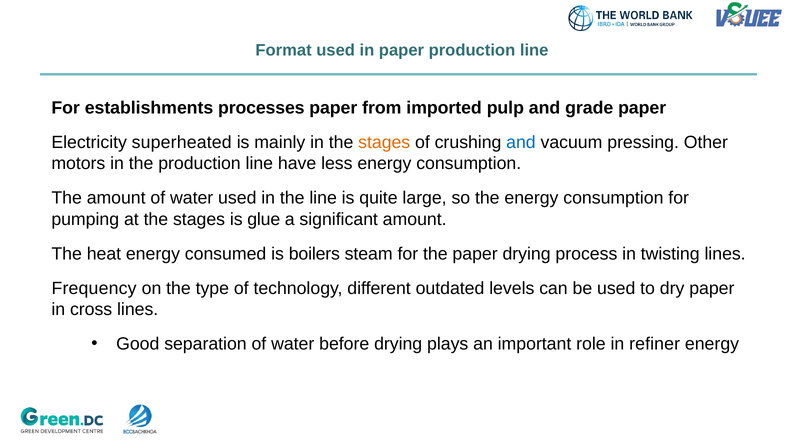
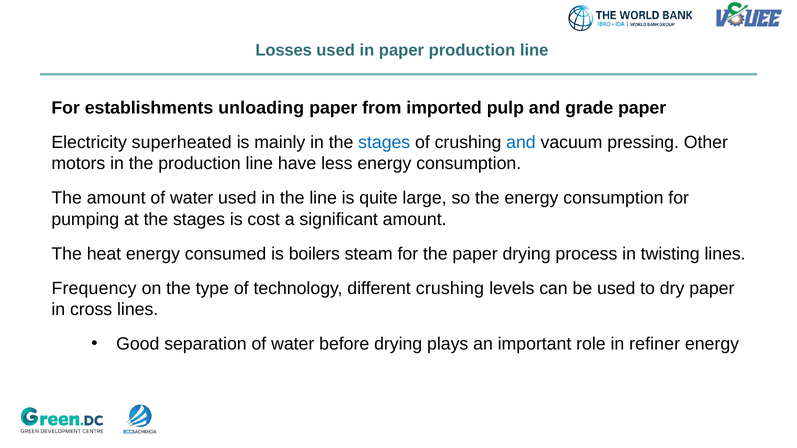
Format: Format -> Losses
processes: processes -> unloading
stages at (384, 142) colour: orange -> blue
glue: glue -> cost
different outdated: outdated -> crushing
